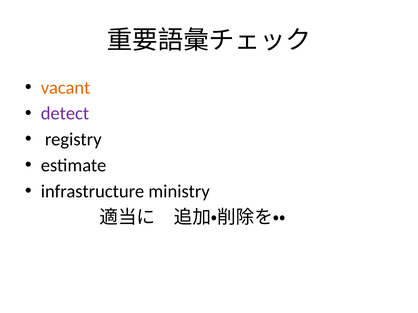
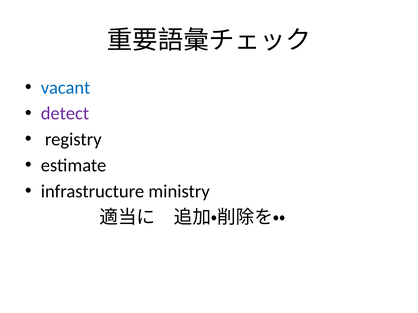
vacant colour: orange -> blue
